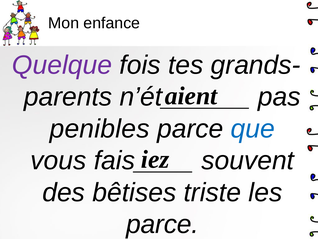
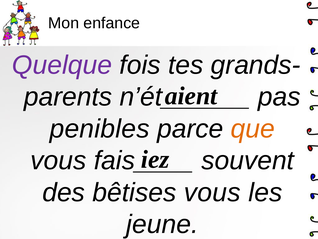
que colour: blue -> orange
bêtises triste: triste -> vous
parce at (162, 224): parce -> jeune
